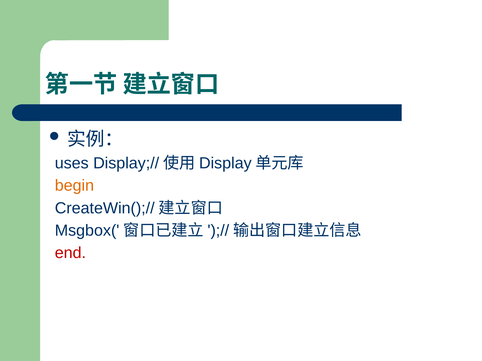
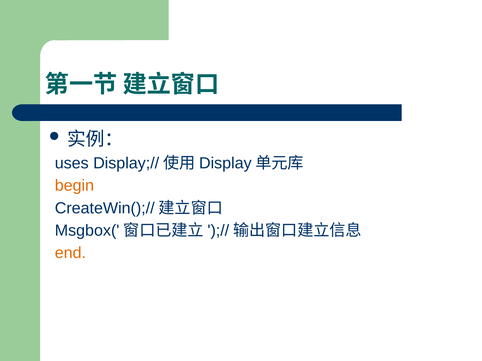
end colour: red -> orange
